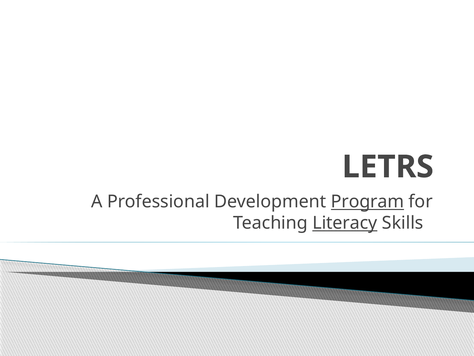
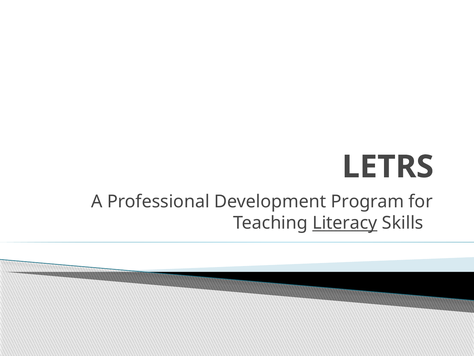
Program underline: present -> none
